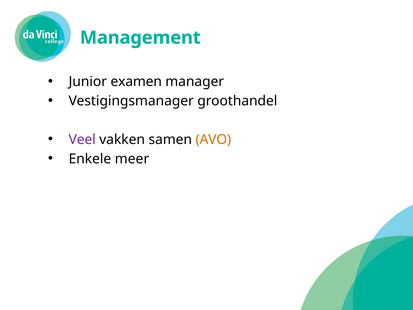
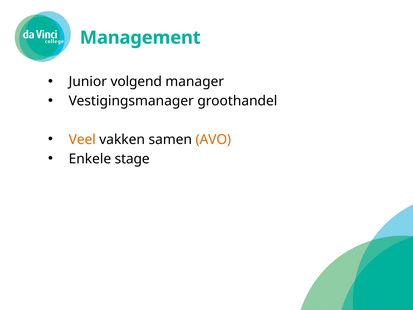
examen: examen -> volgend
Veel colour: purple -> orange
meer: meer -> stage
